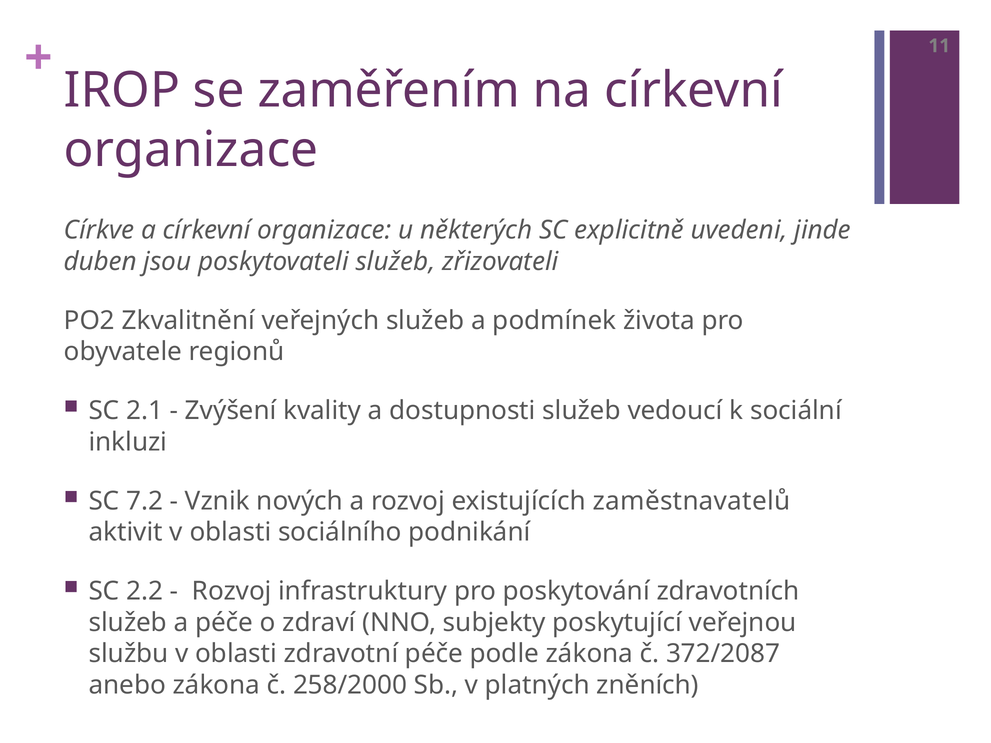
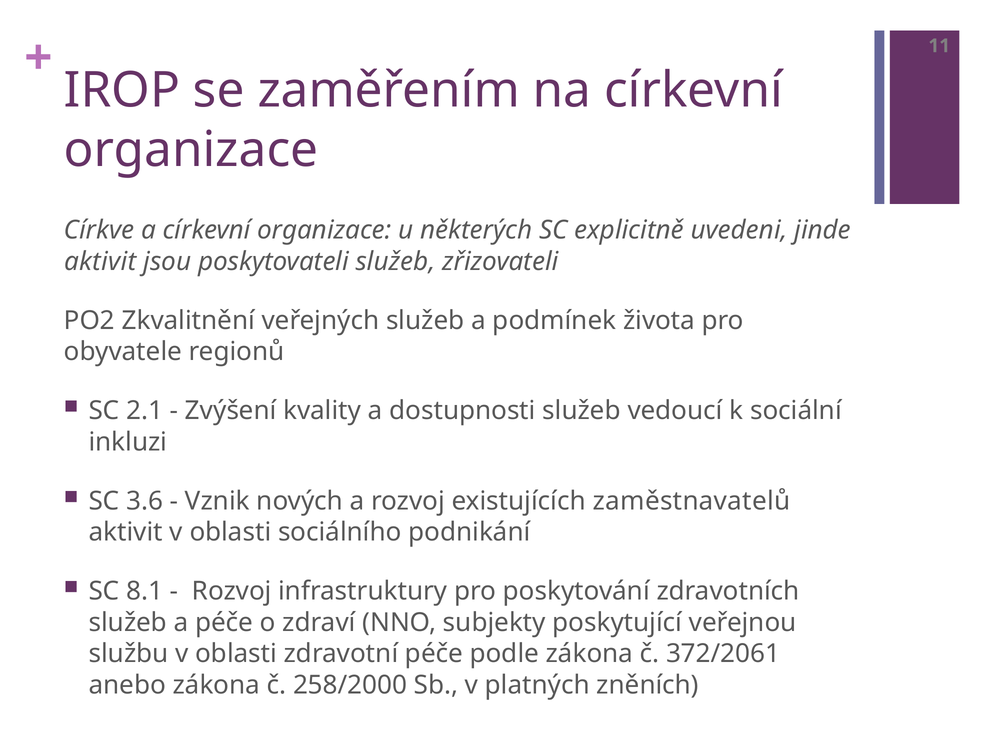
duben at (100, 262): duben -> aktivit
7.2: 7.2 -> 3.6
2.2: 2.2 -> 8.1
372/2087: 372/2087 -> 372/2061
